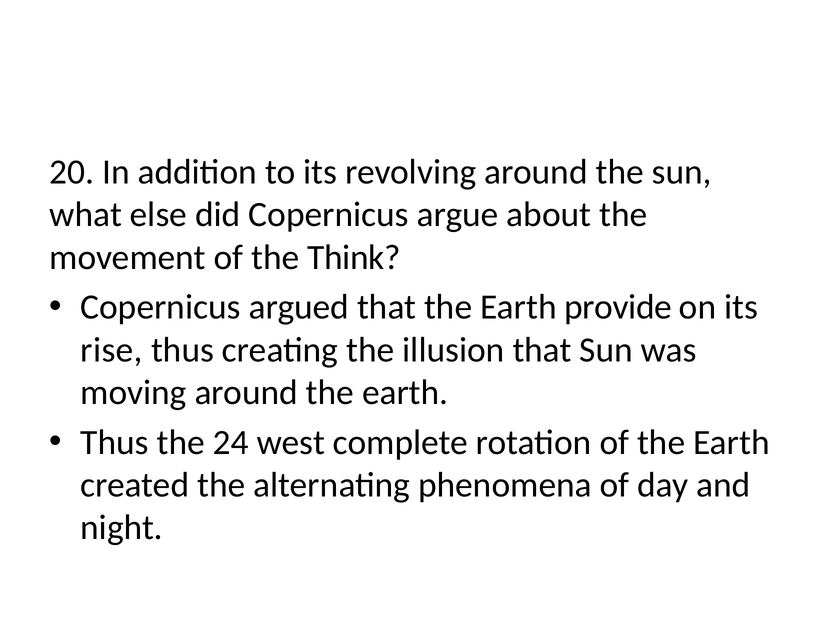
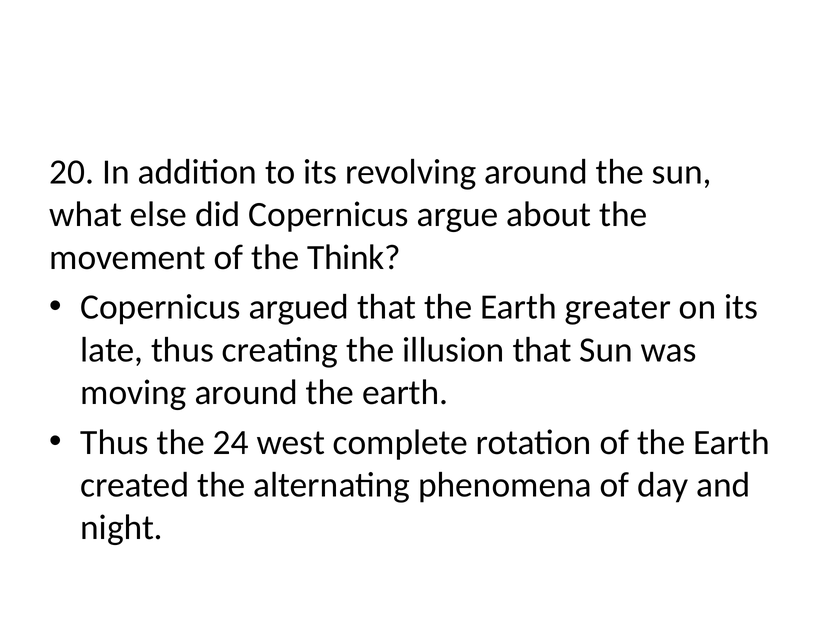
provide: provide -> greater
rise: rise -> late
